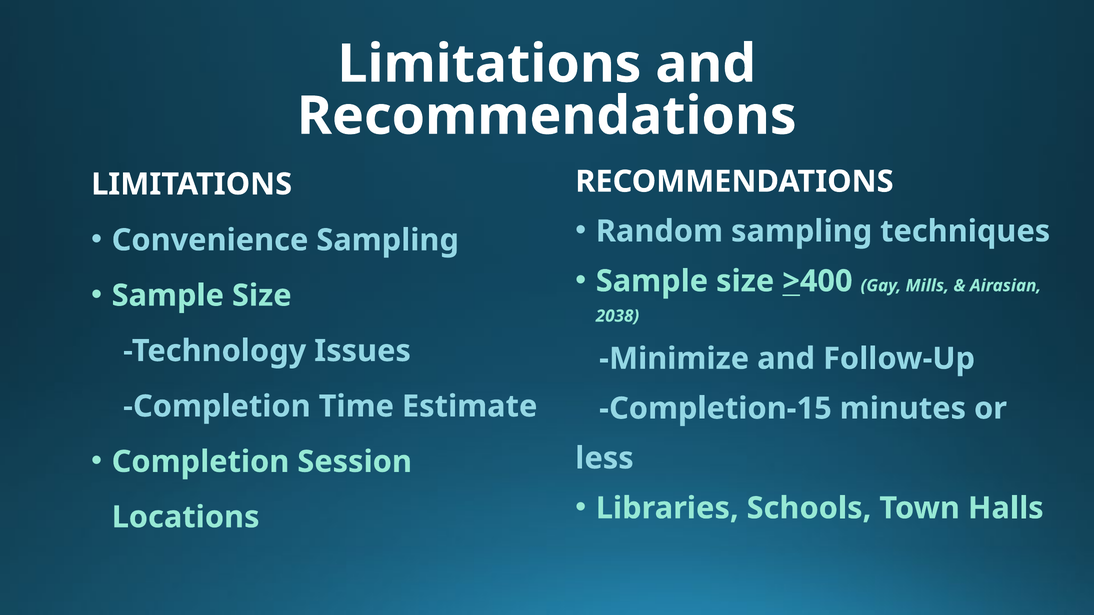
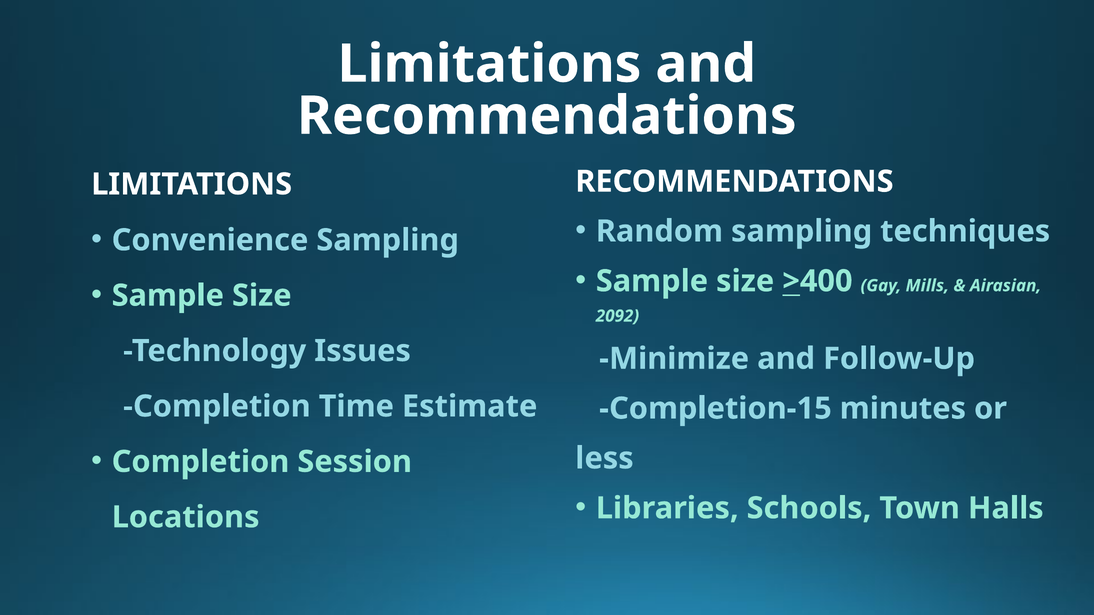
2038: 2038 -> 2092
